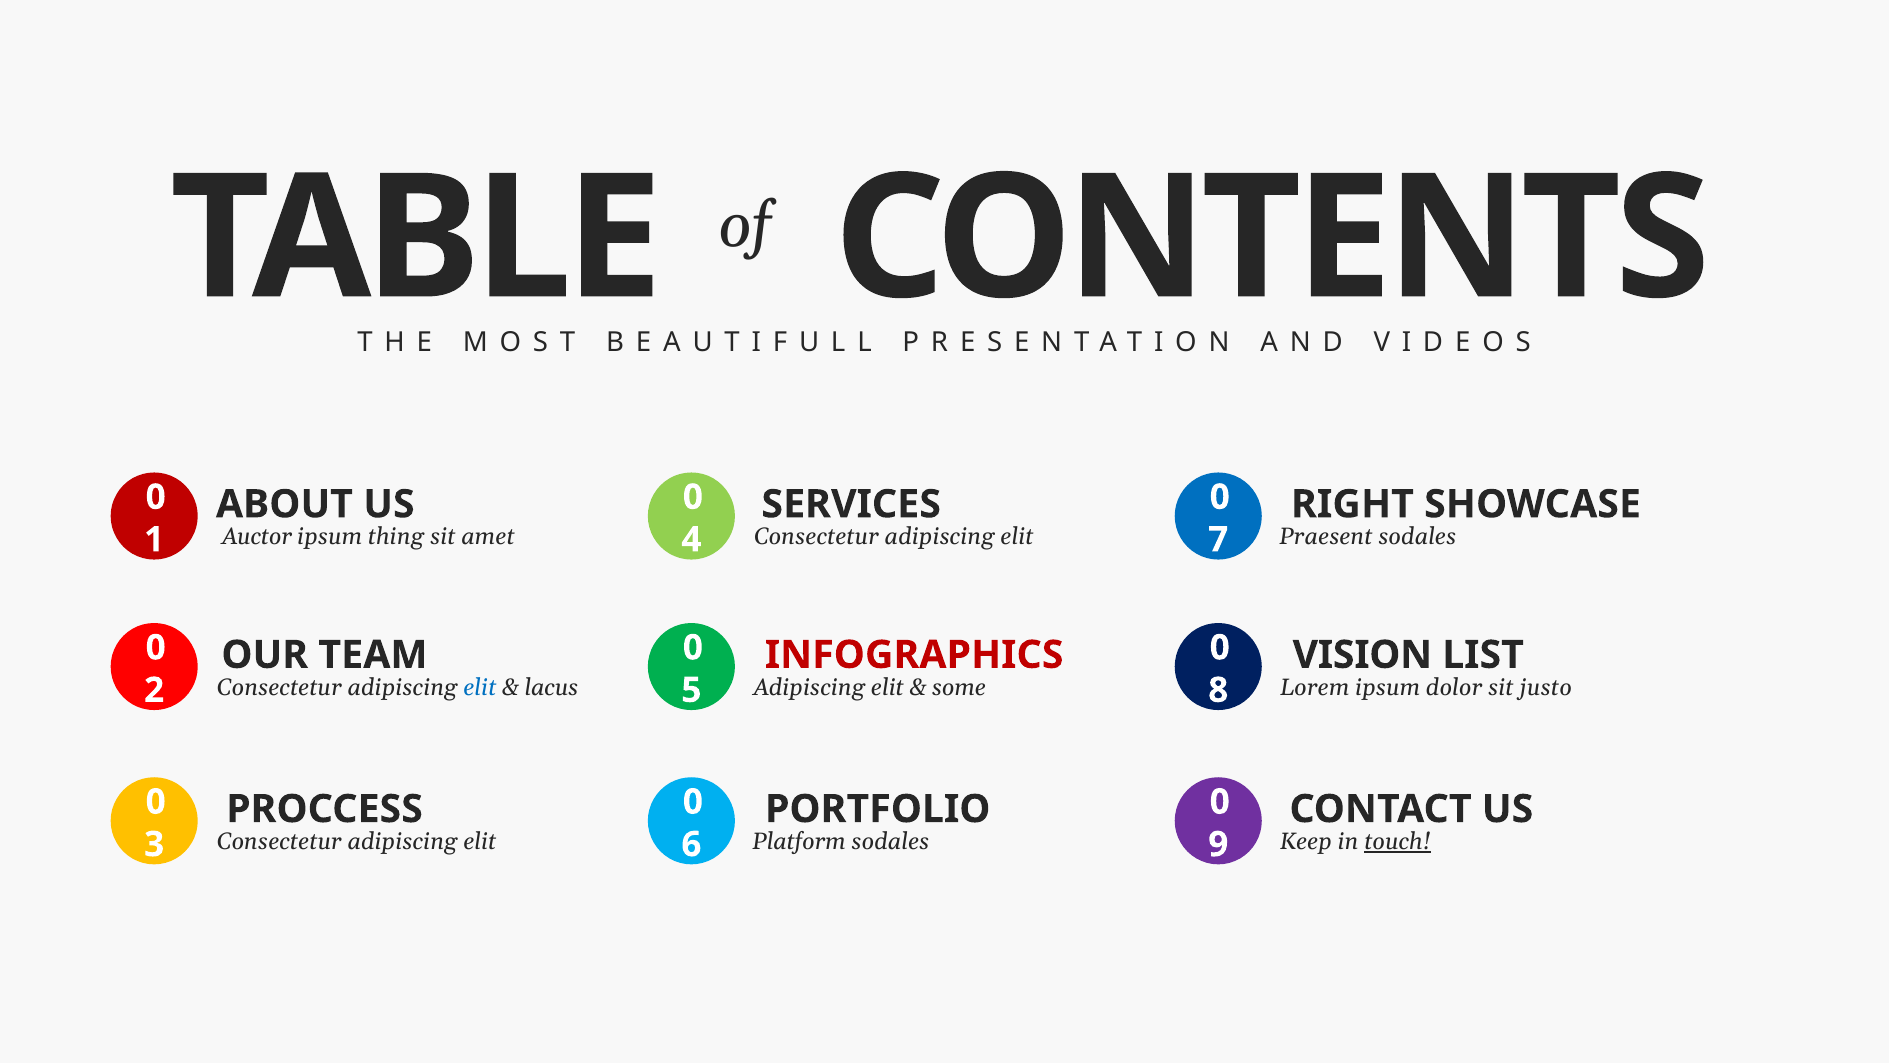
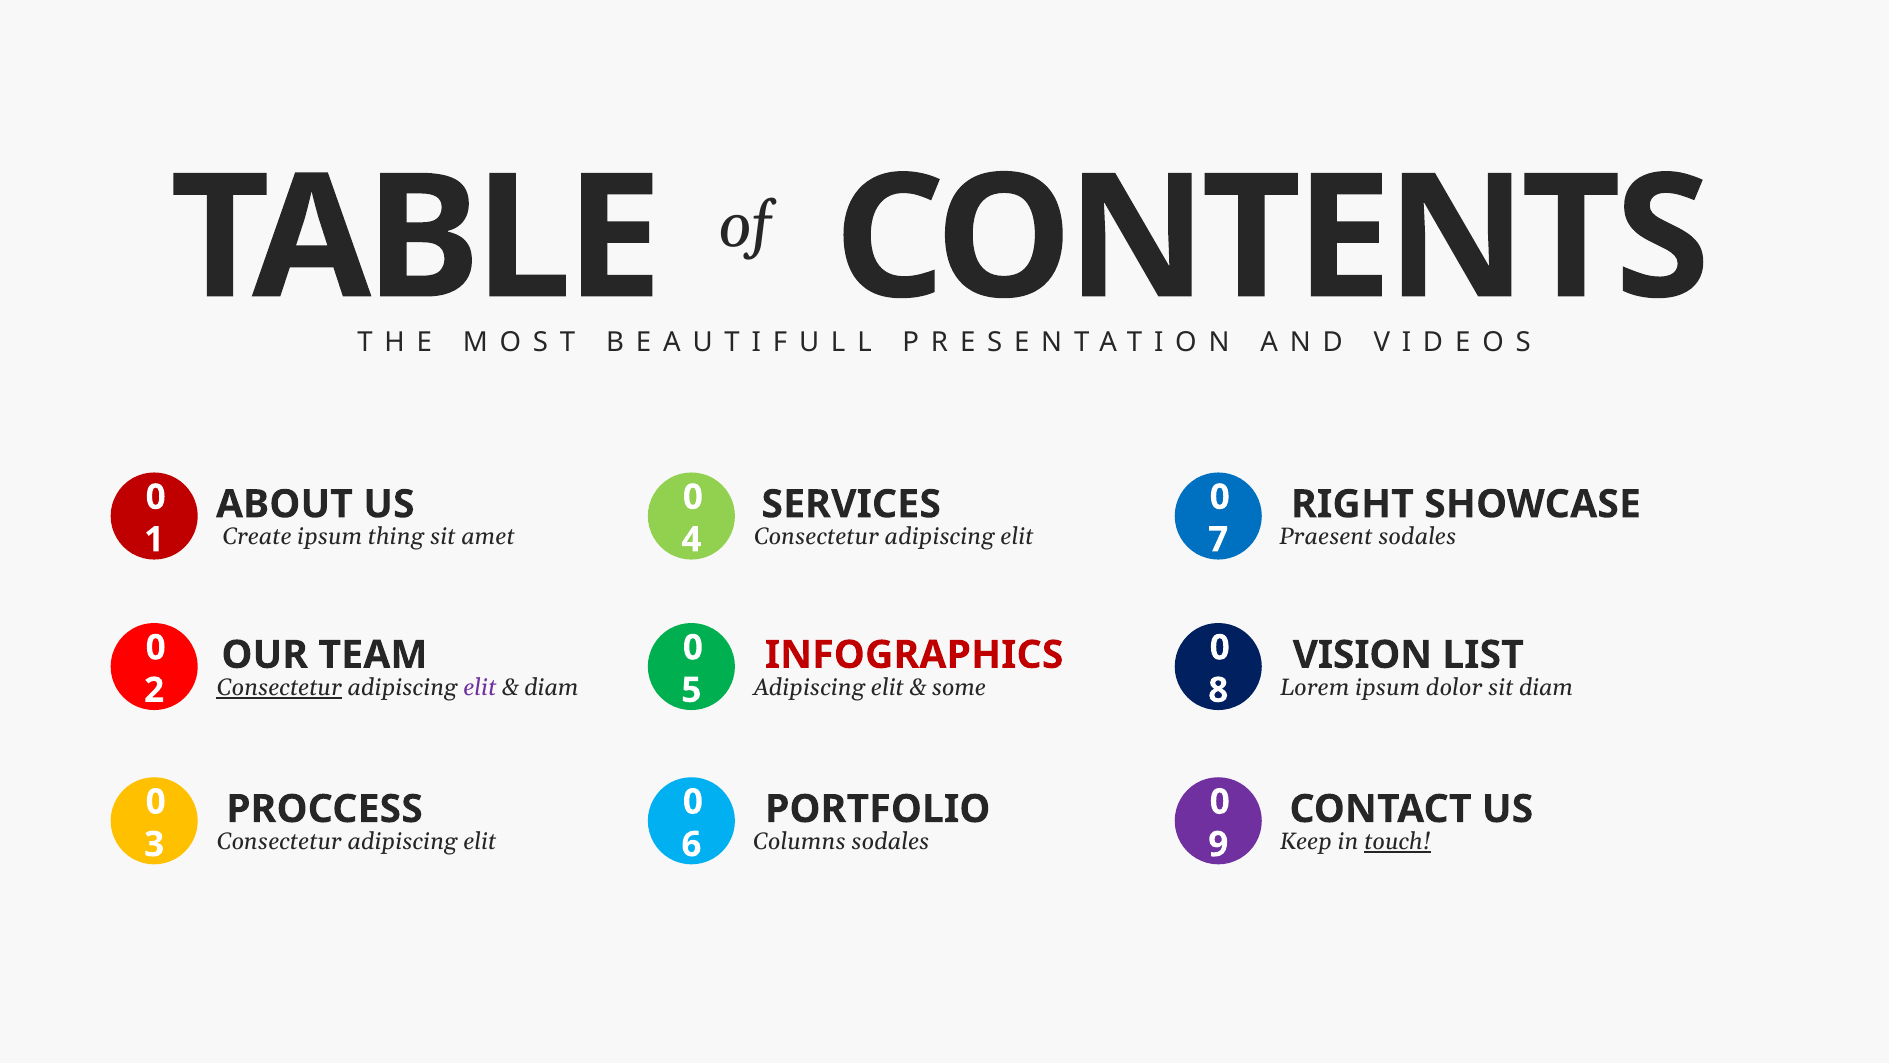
Auctor: Auctor -> Create
Consectetur at (279, 687) underline: none -> present
elit at (480, 687) colour: blue -> purple
lacus at (551, 687): lacus -> diam
sit justo: justo -> diam
Platform: Platform -> Columns
